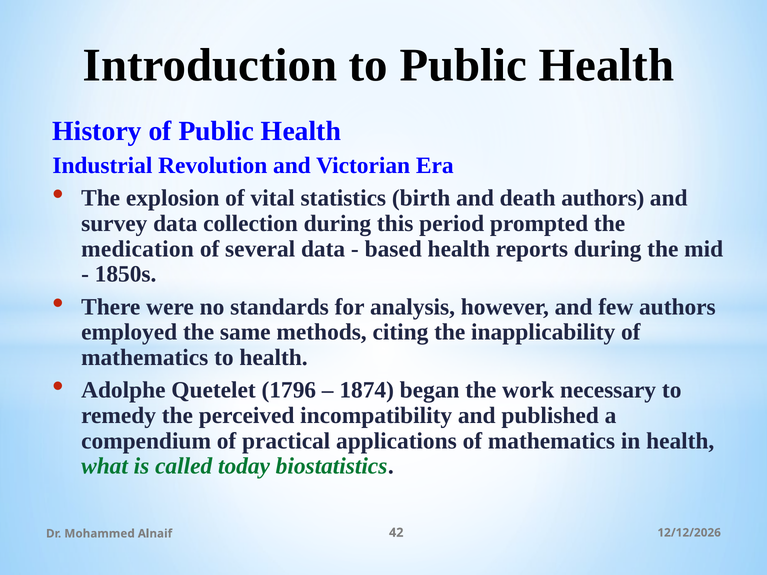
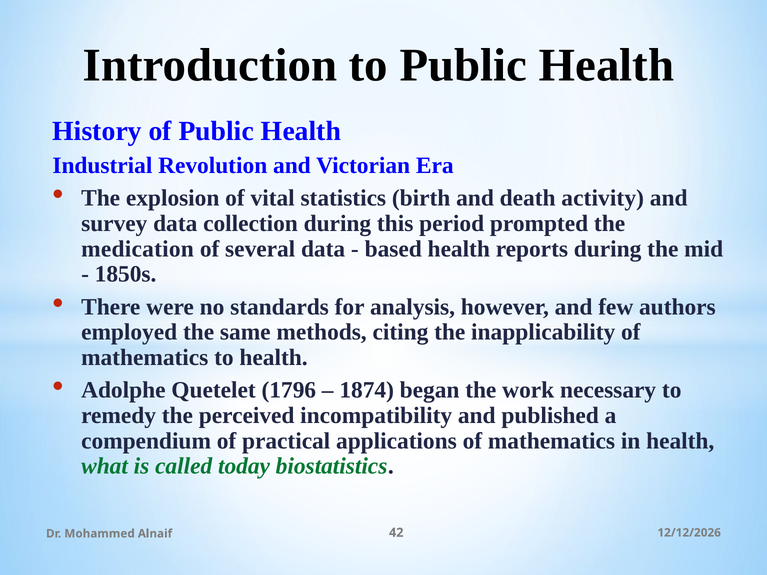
death authors: authors -> activity
